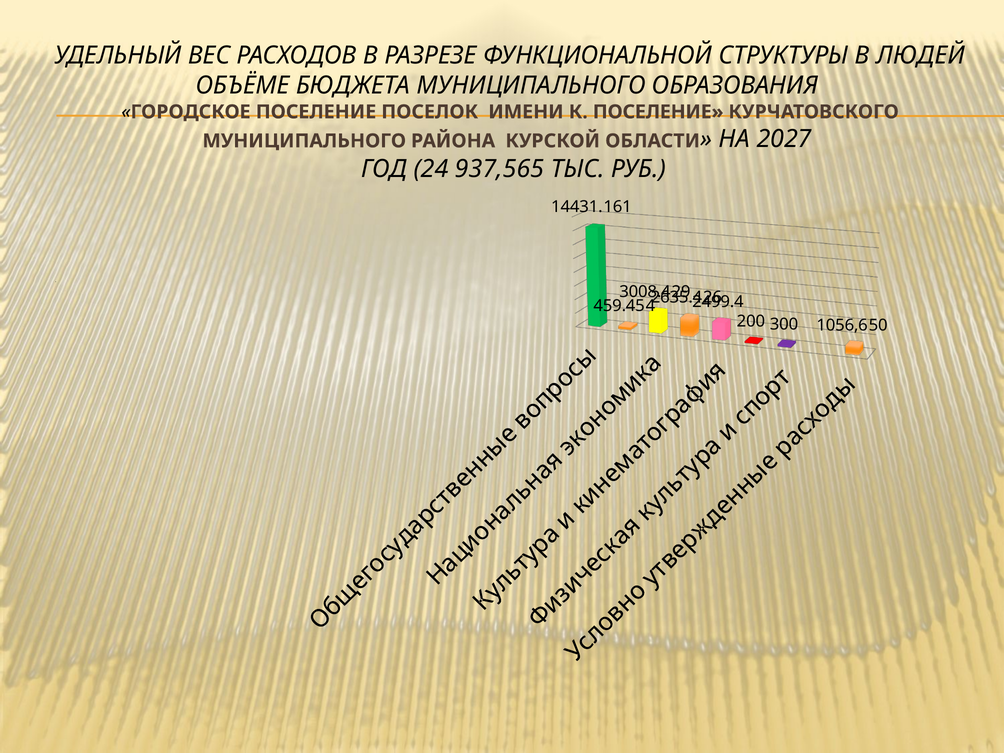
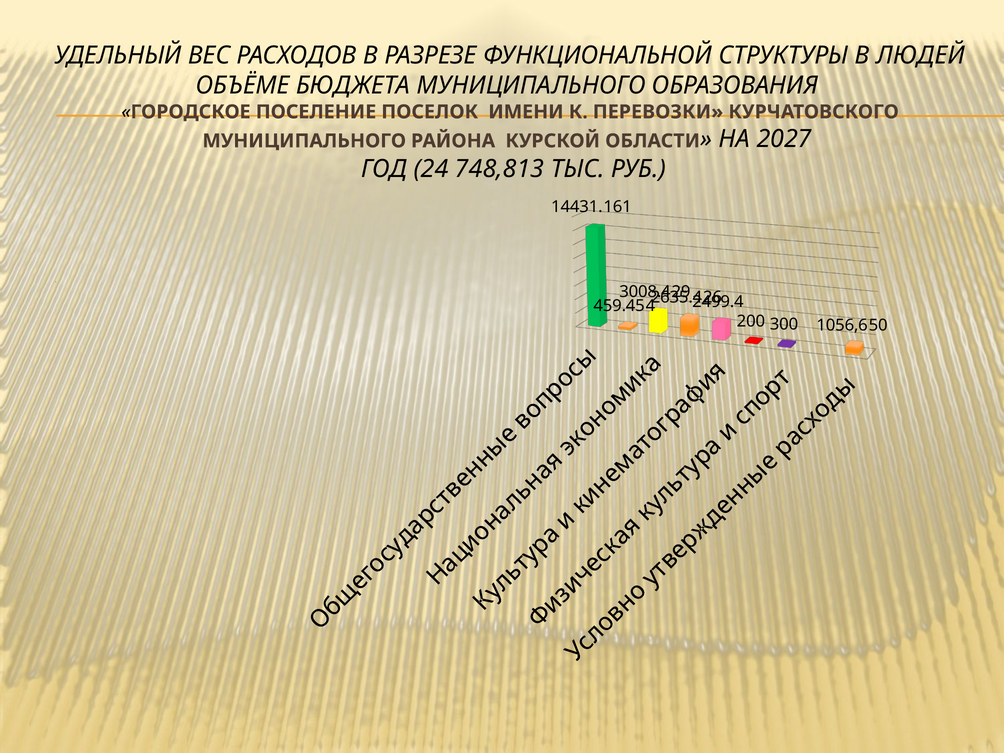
К ПОСЕЛЕНИЕ: ПОСЕЛЕНИЕ -> ПЕРЕВОЗКИ
937,565: 937,565 -> 748,813
